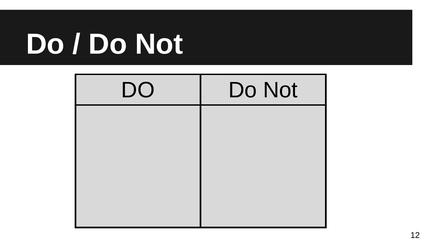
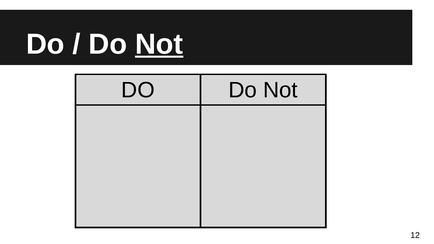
Not at (159, 44) underline: none -> present
